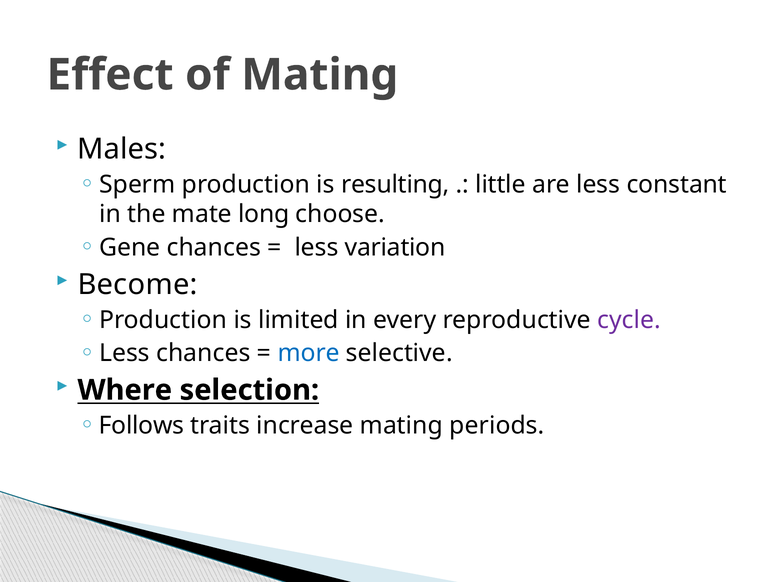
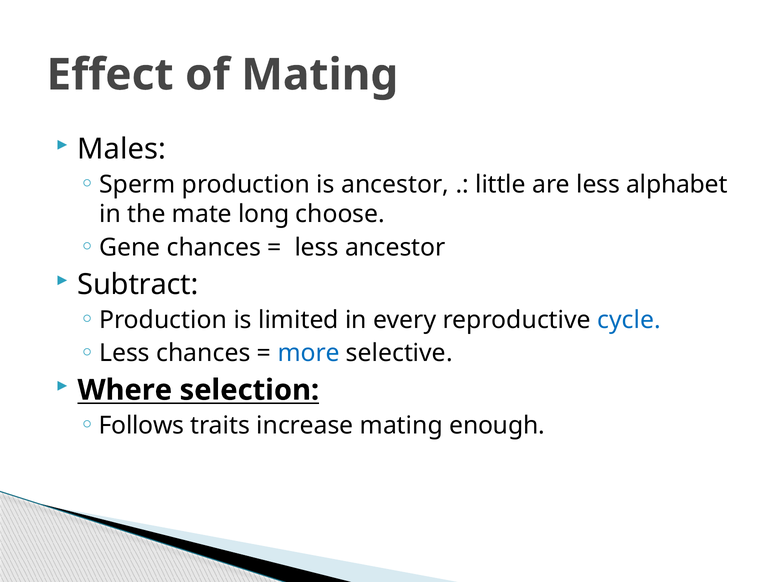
is resulting: resulting -> ancestor
constant: constant -> alphabet
less variation: variation -> ancestor
Become: Become -> Subtract
cycle colour: purple -> blue
periods: periods -> enough
